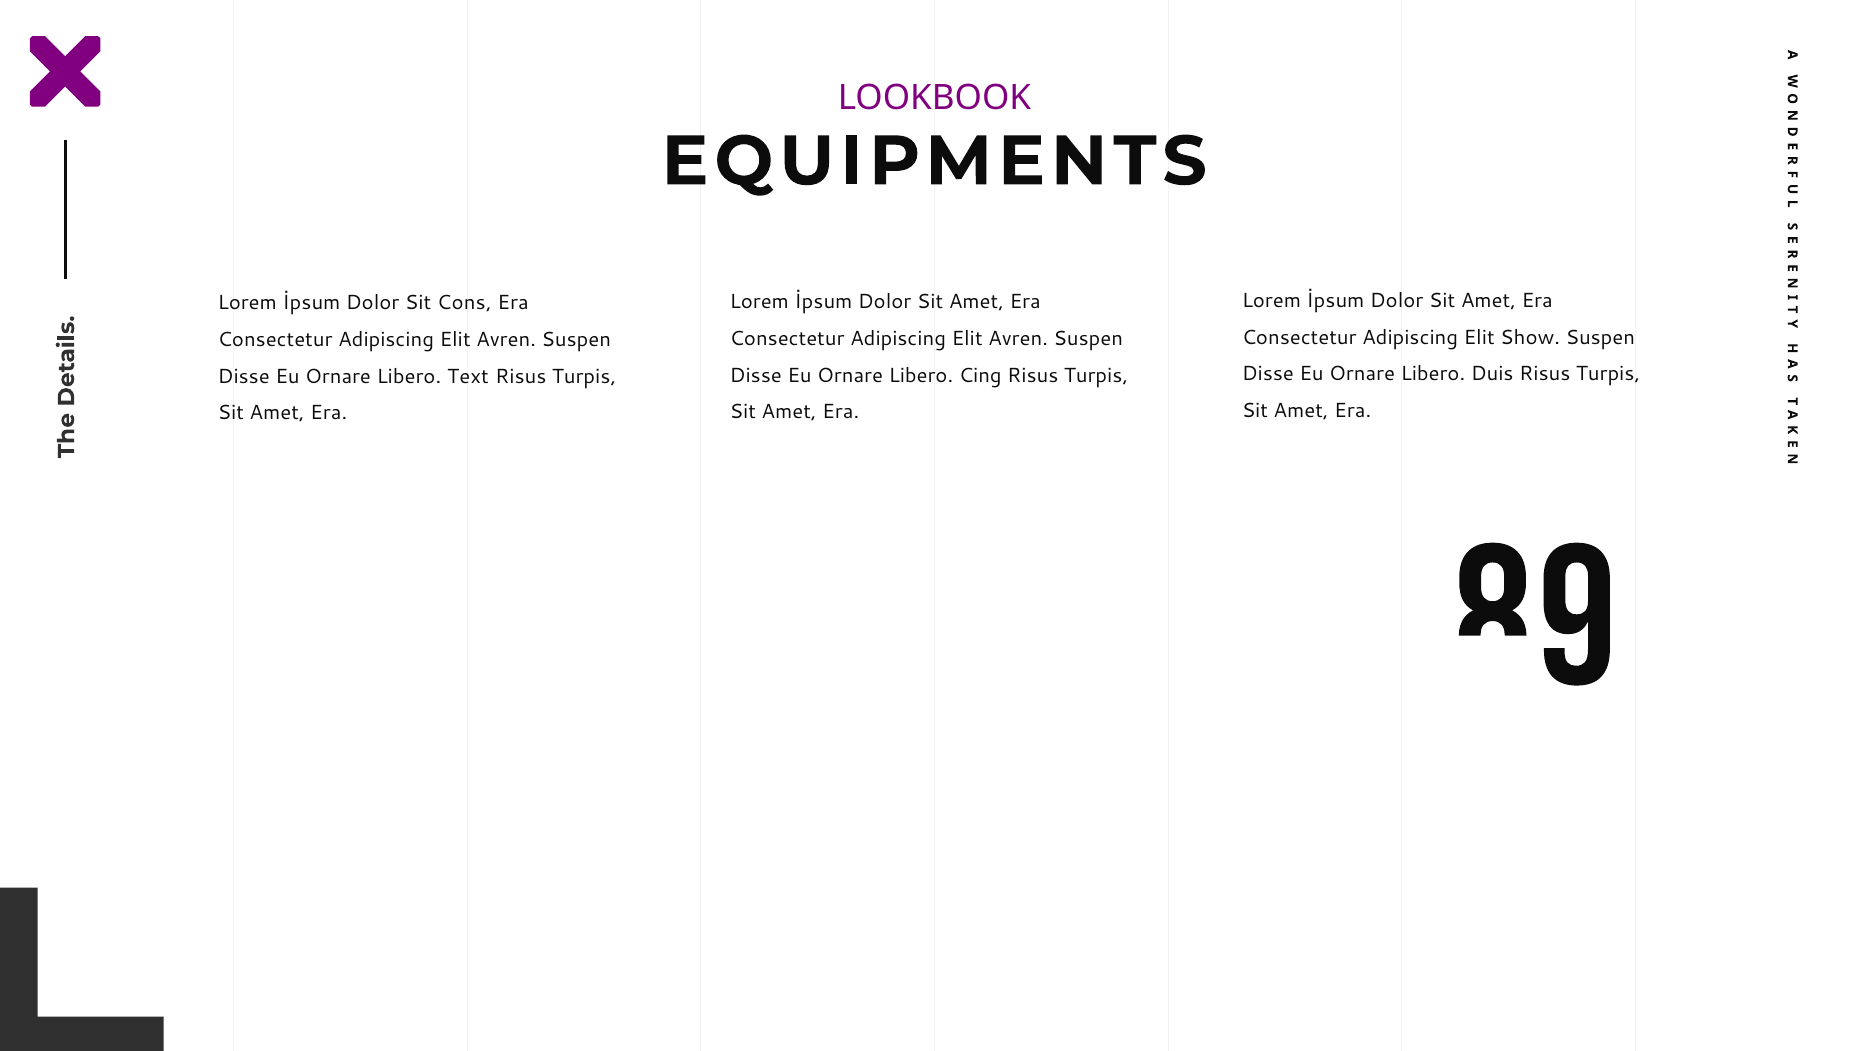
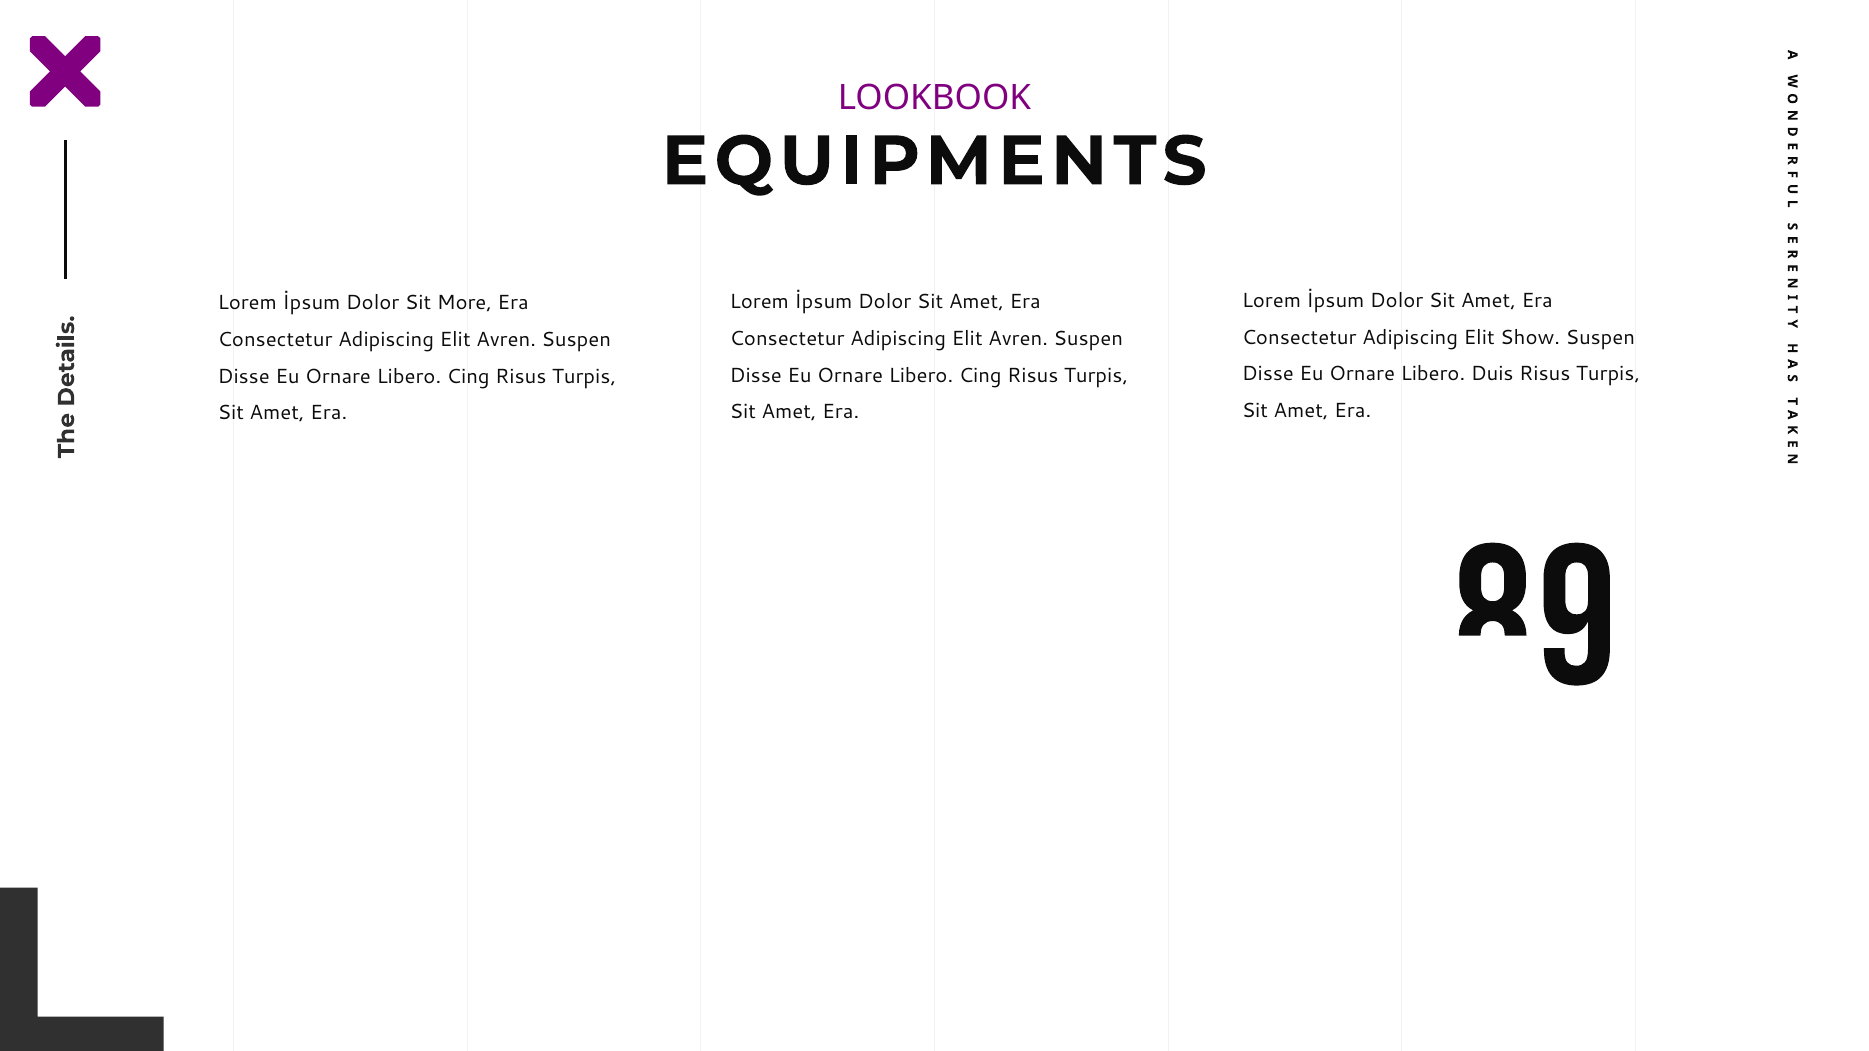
Cons: Cons -> More
Text at (468, 377): Text -> Cing
